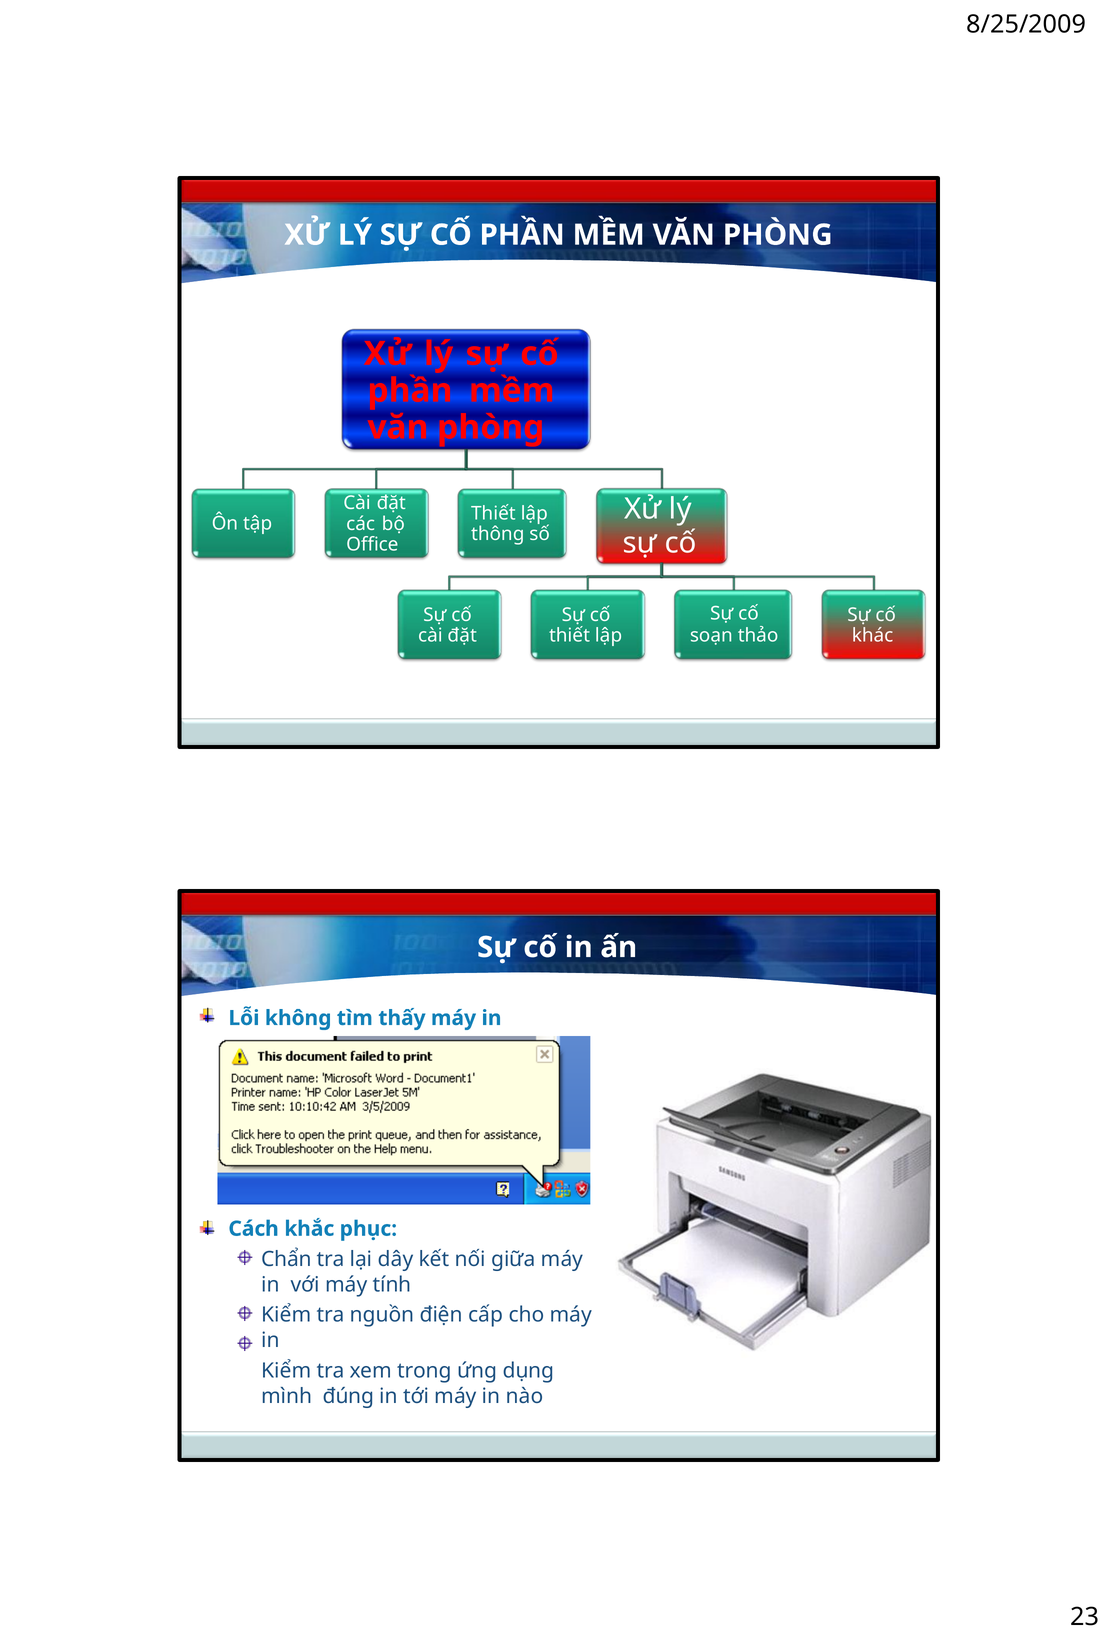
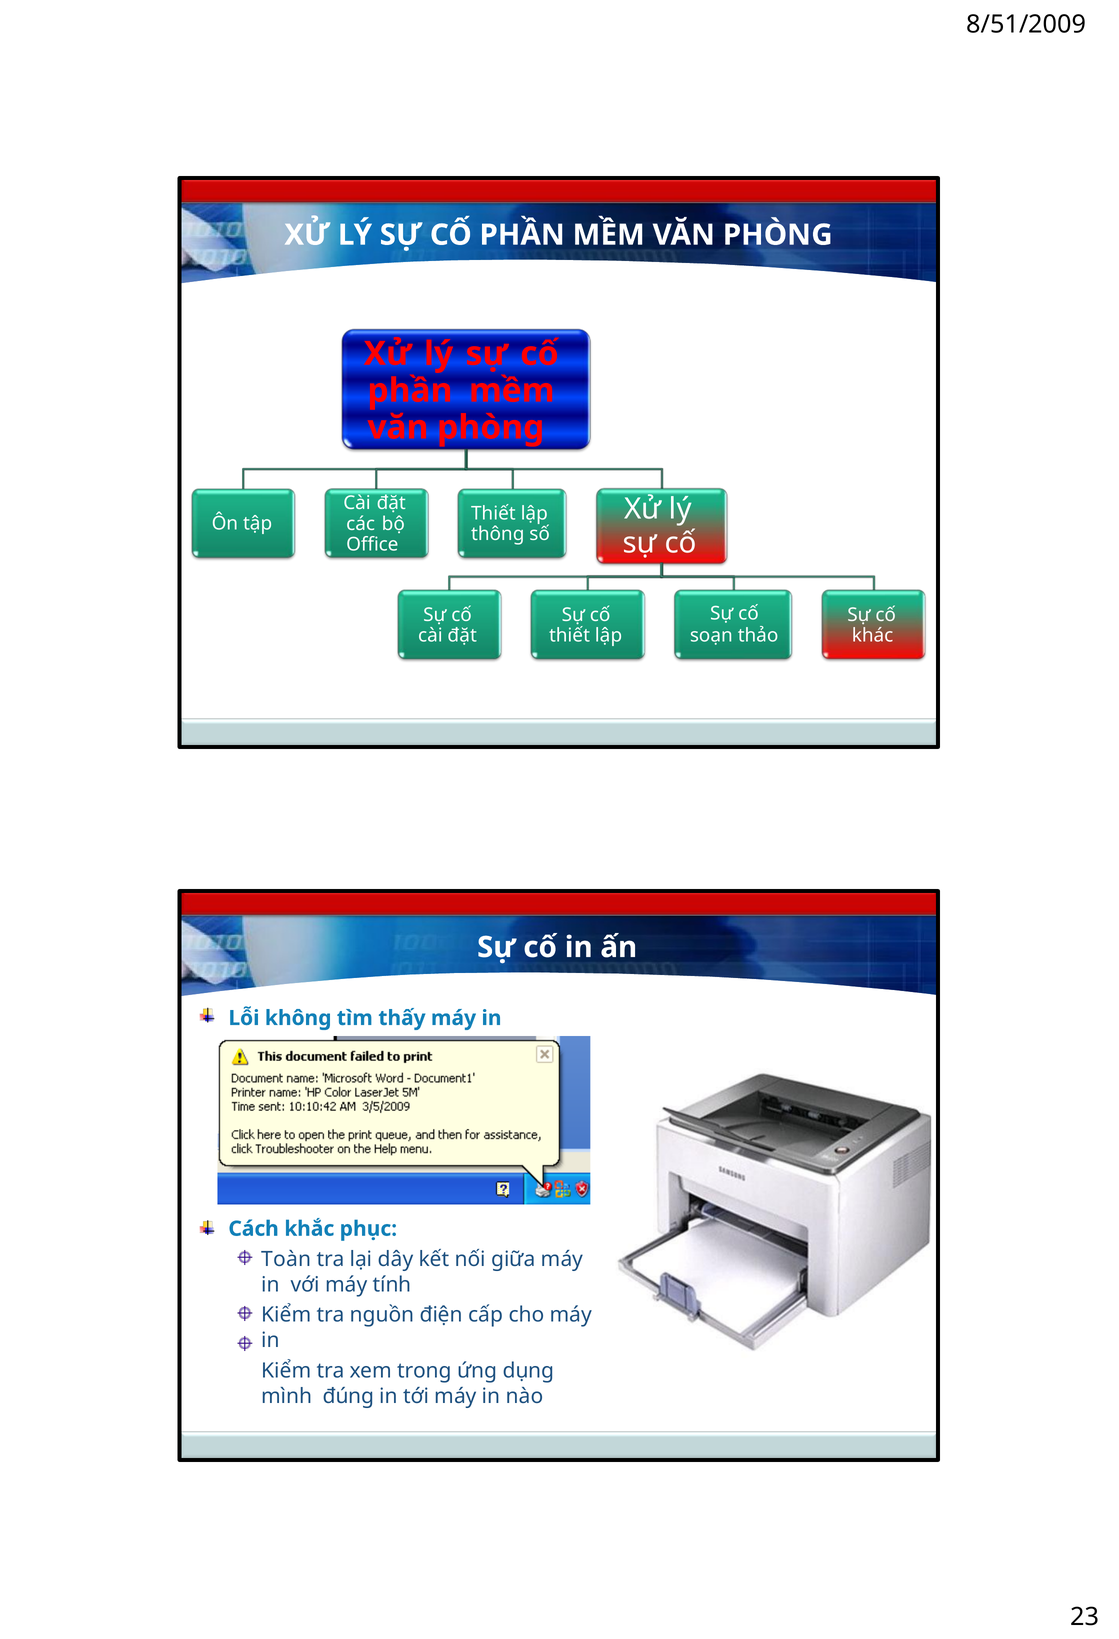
8/25/2009: 8/25/2009 -> 8/51/2009
Chẩn: Chẩn -> Toàn
